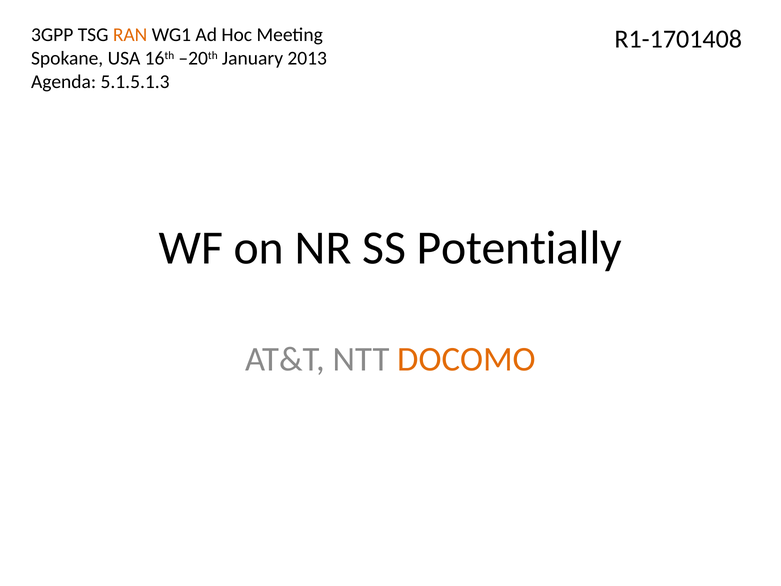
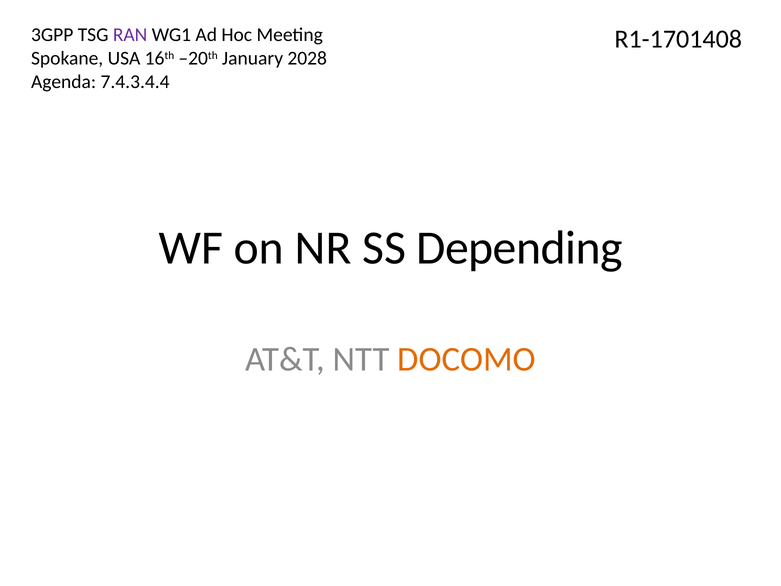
RAN colour: orange -> purple
2013: 2013 -> 2028
5.1.5.1.3: 5.1.5.1.3 -> 7.4.3.4.4
Potentially: Potentially -> Depending
